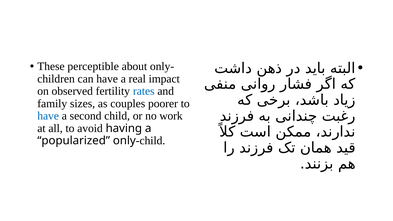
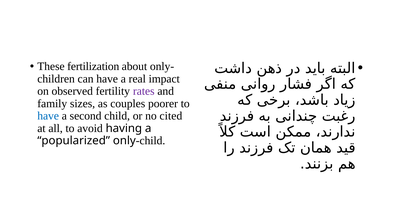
perceptible: perceptible -> fertilization
rates colour: blue -> purple
work: work -> cited
